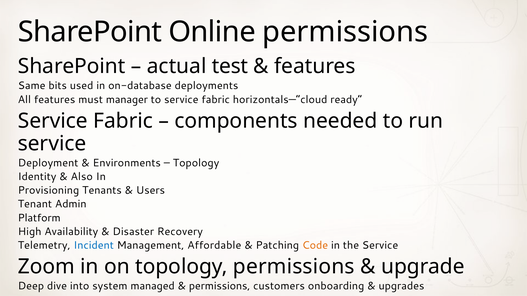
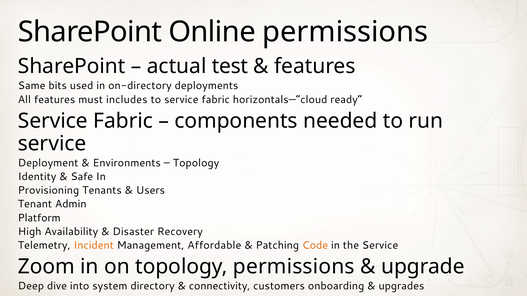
on-database: on-database -> on-directory
manager: manager -> includes
Also: Also -> Safe
Incident colour: blue -> orange
managed: managed -> directory
permissions at (220, 286): permissions -> connectivity
